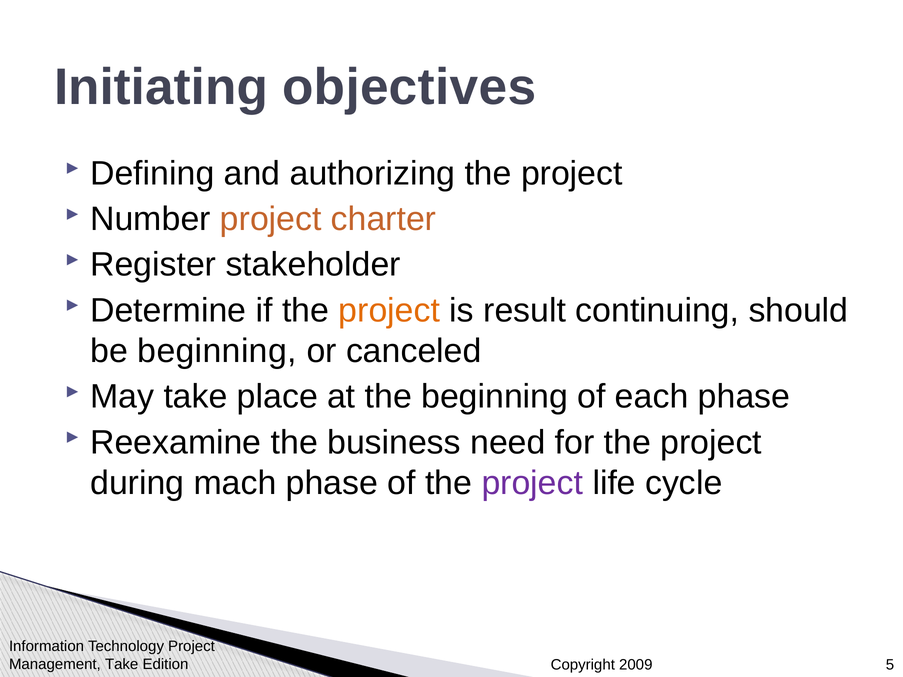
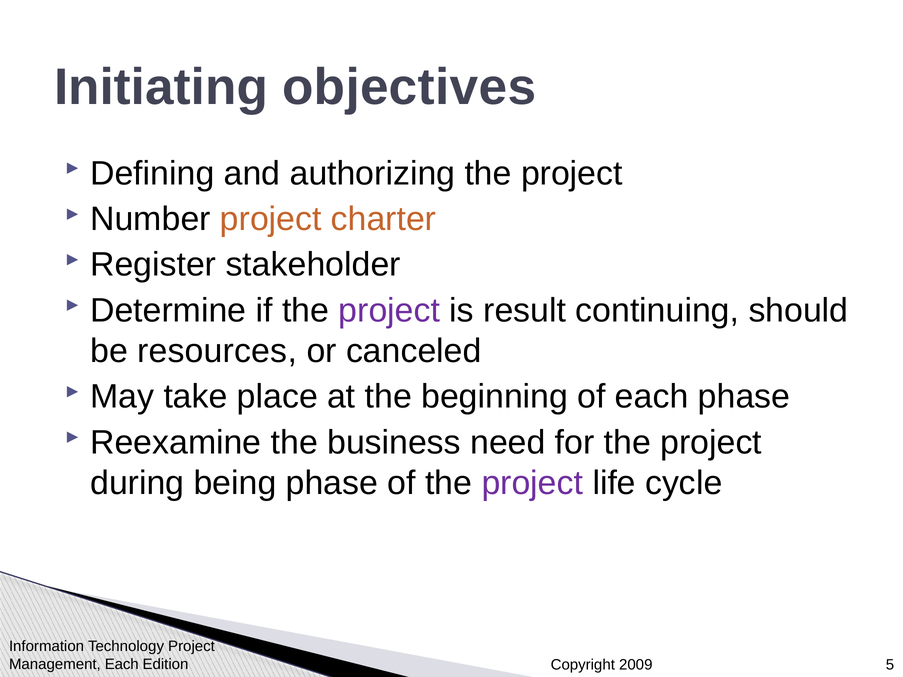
project at (389, 311) colour: orange -> purple
be beginning: beginning -> resources
mach: mach -> being
Management Take: Take -> Each
